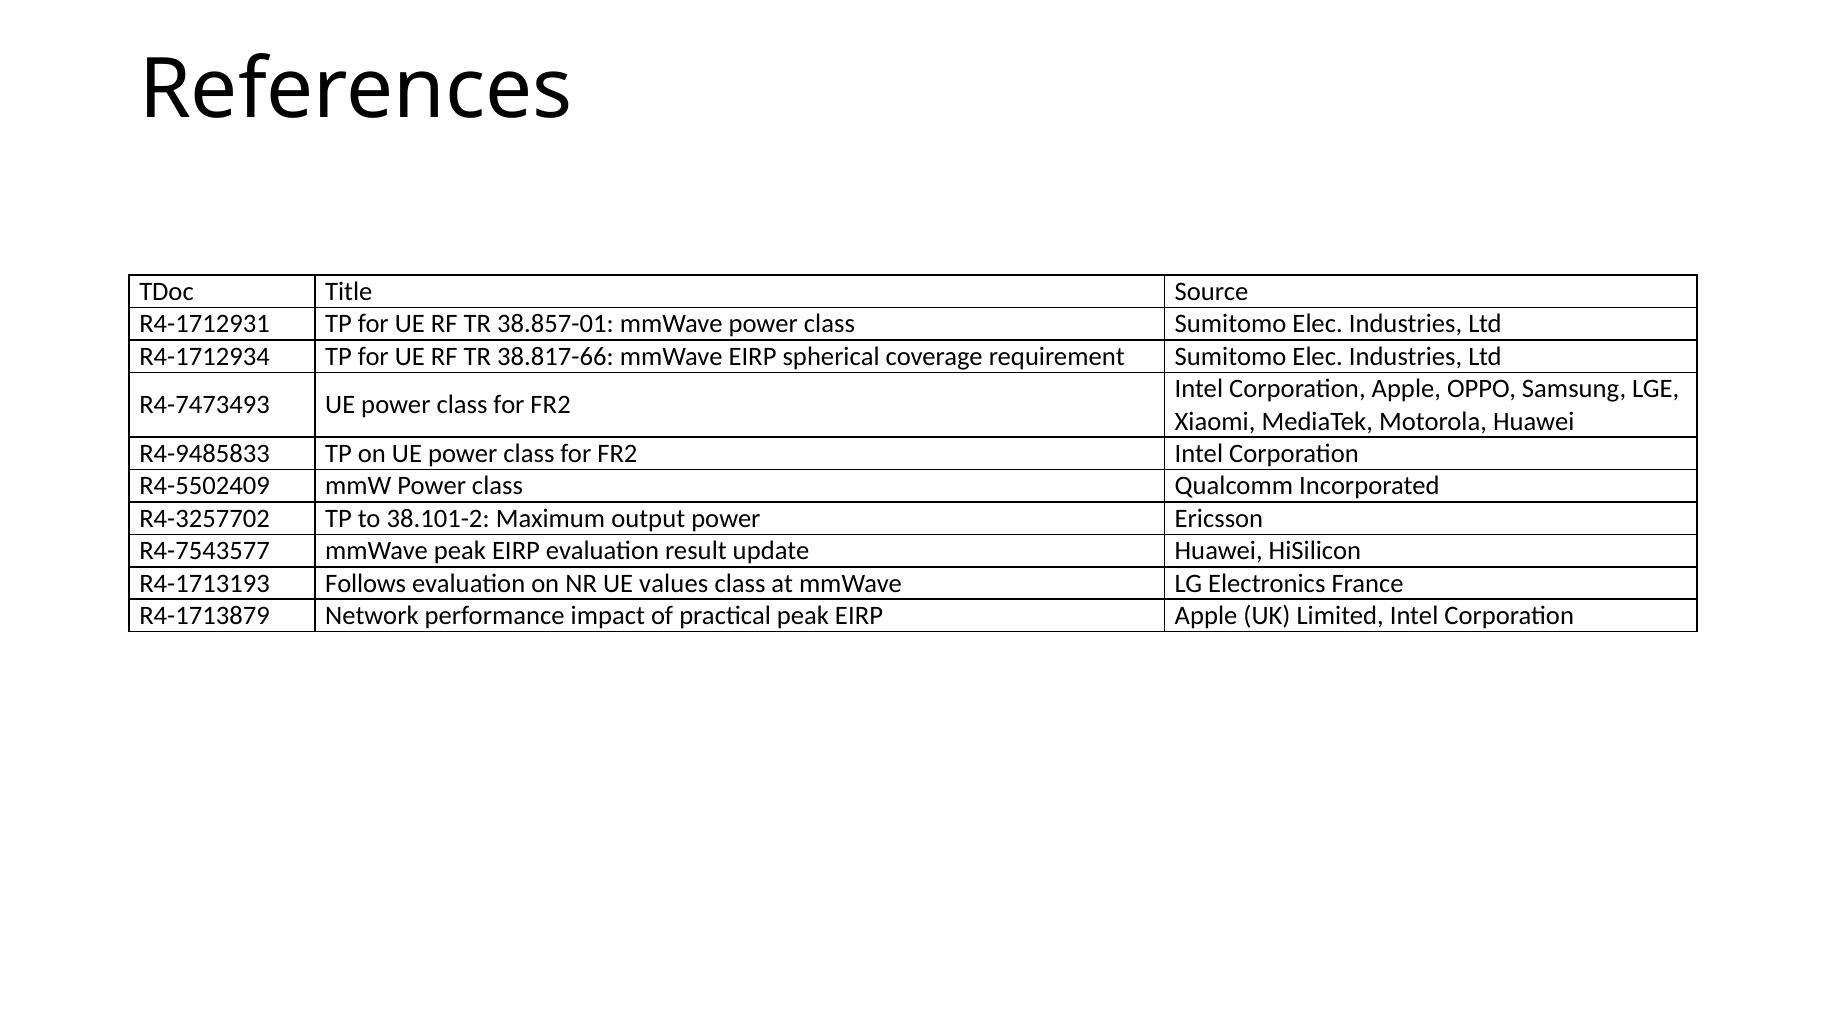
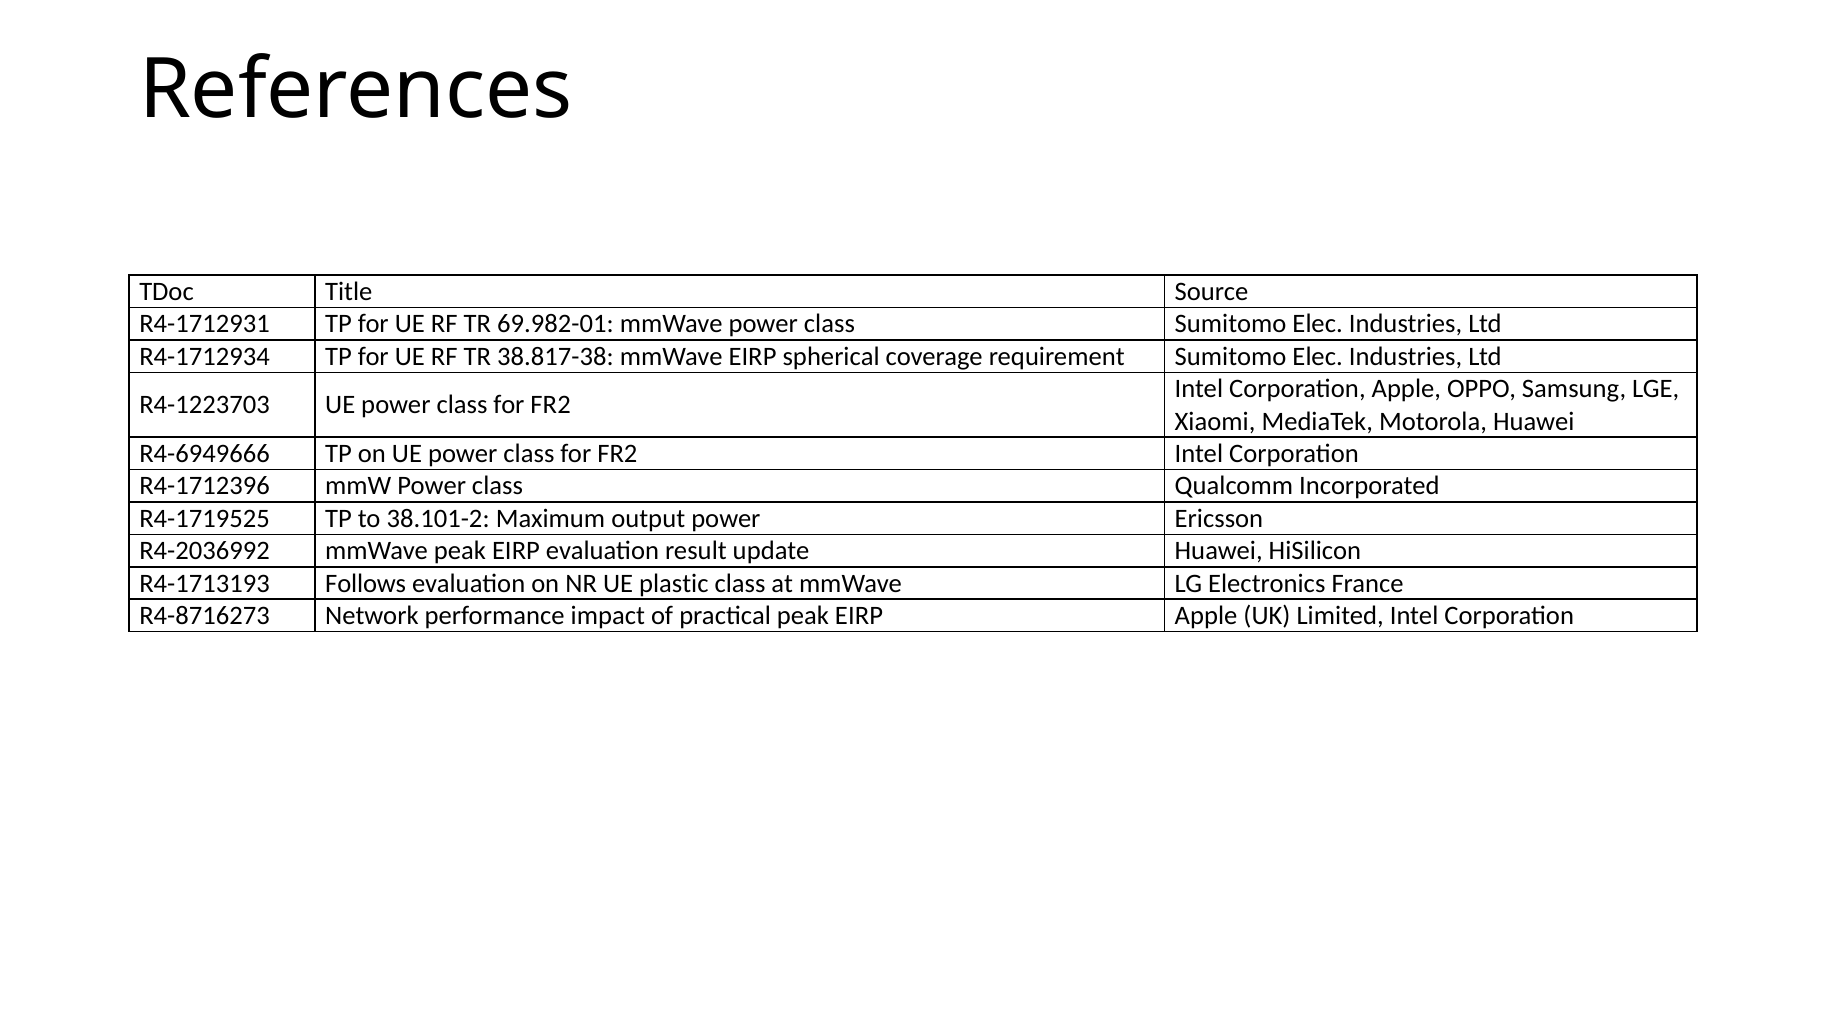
38.857-01: 38.857-01 -> 69.982-01
38.817-66: 38.817-66 -> 38.817-38
R4-7473493: R4-7473493 -> R4-1223703
R4-9485833: R4-9485833 -> R4-6949666
R4-5502409: R4-5502409 -> R4-1712396
R4-3257702: R4-3257702 -> R4-1719525
R4-7543577: R4-7543577 -> R4-2036992
values: values -> plastic
R4-1713879: R4-1713879 -> R4-8716273
